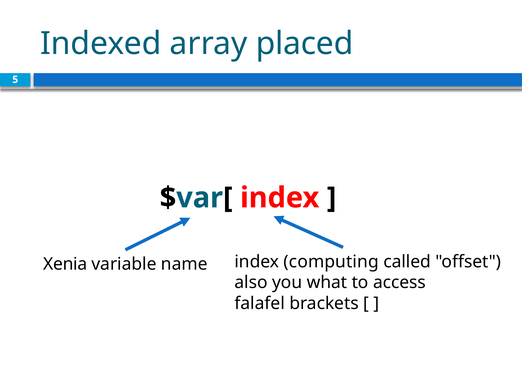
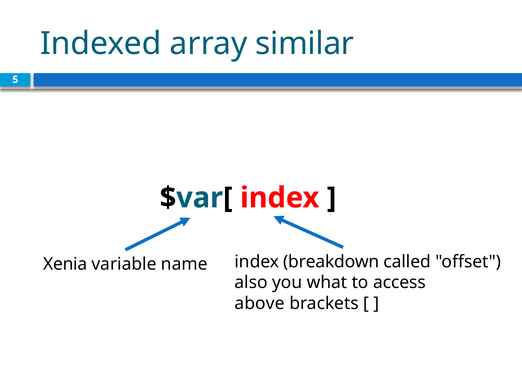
placed: placed -> similar
computing: computing -> breakdown
falafel: falafel -> above
